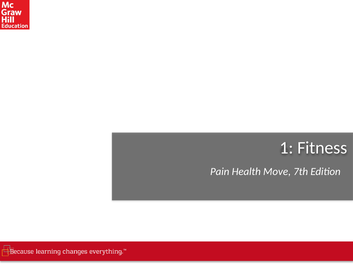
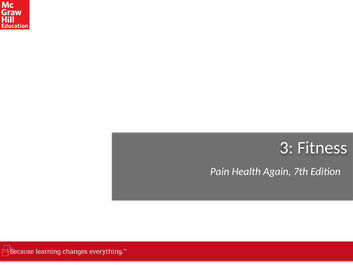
1: 1 -> 3
Move: Move -> Again
